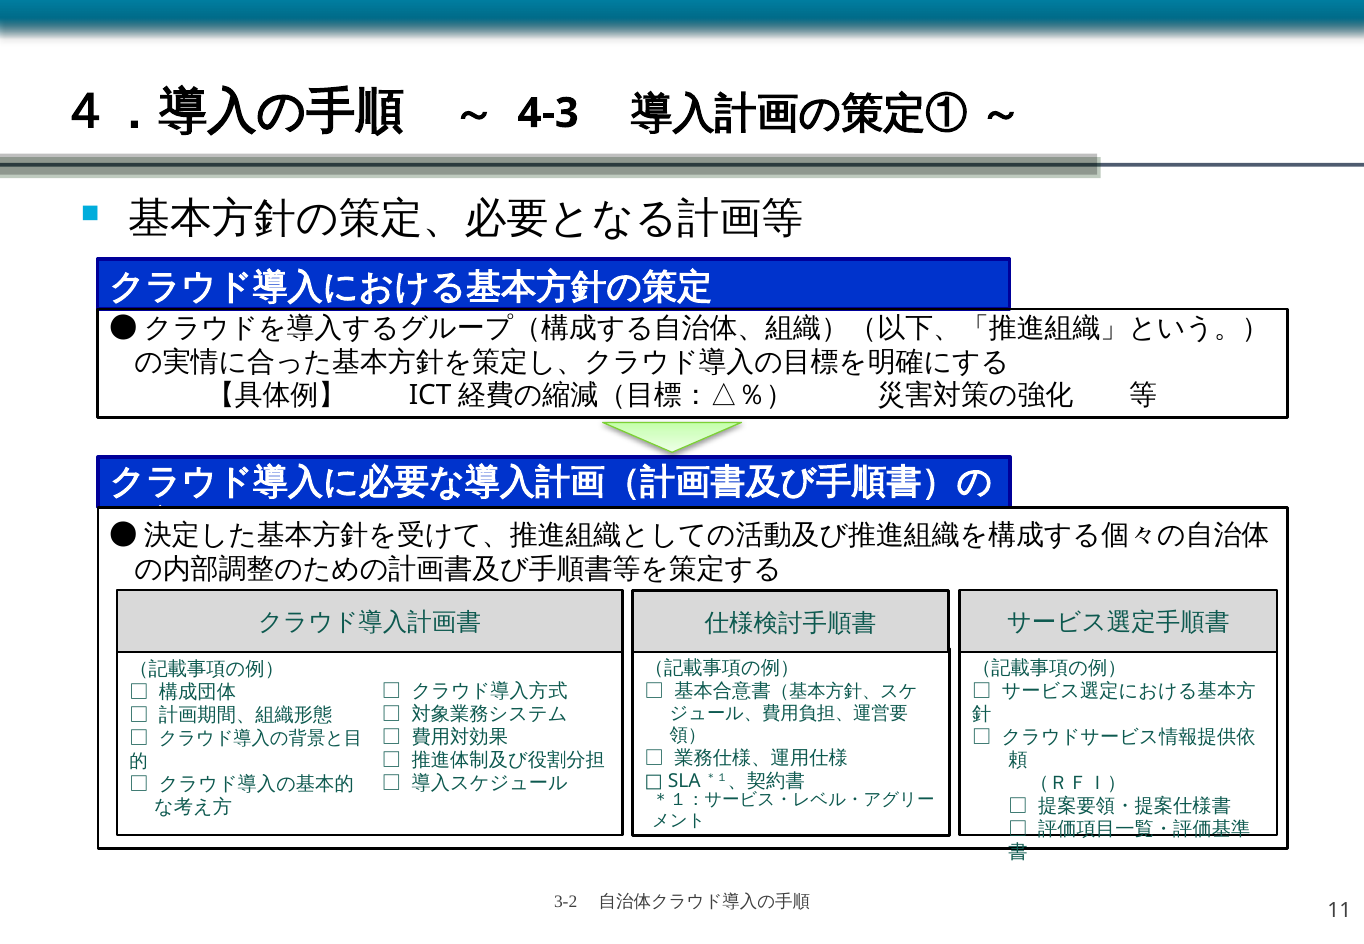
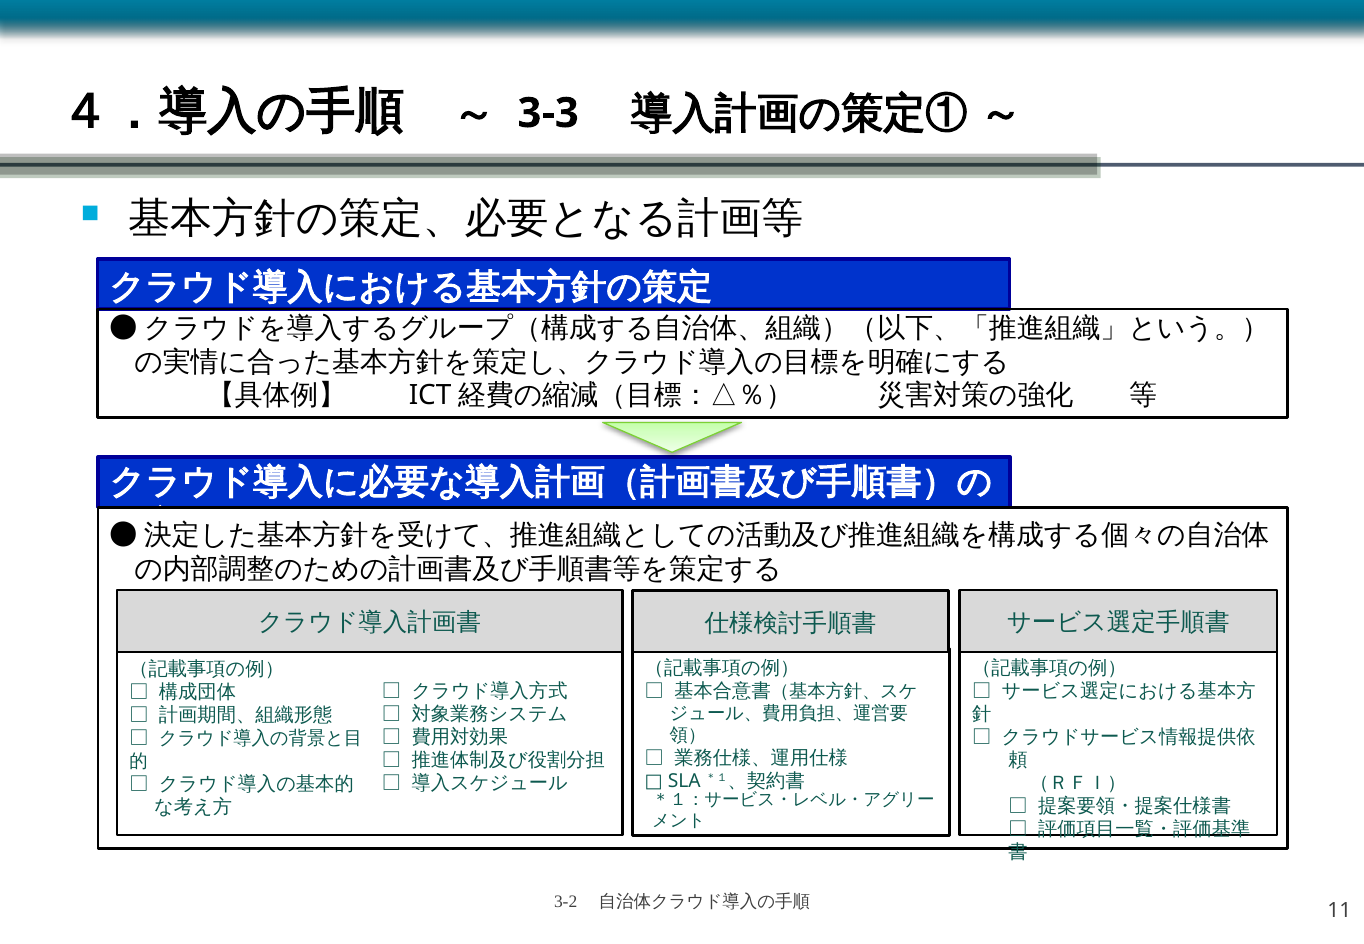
4-3: 4-3 -> 3-3
